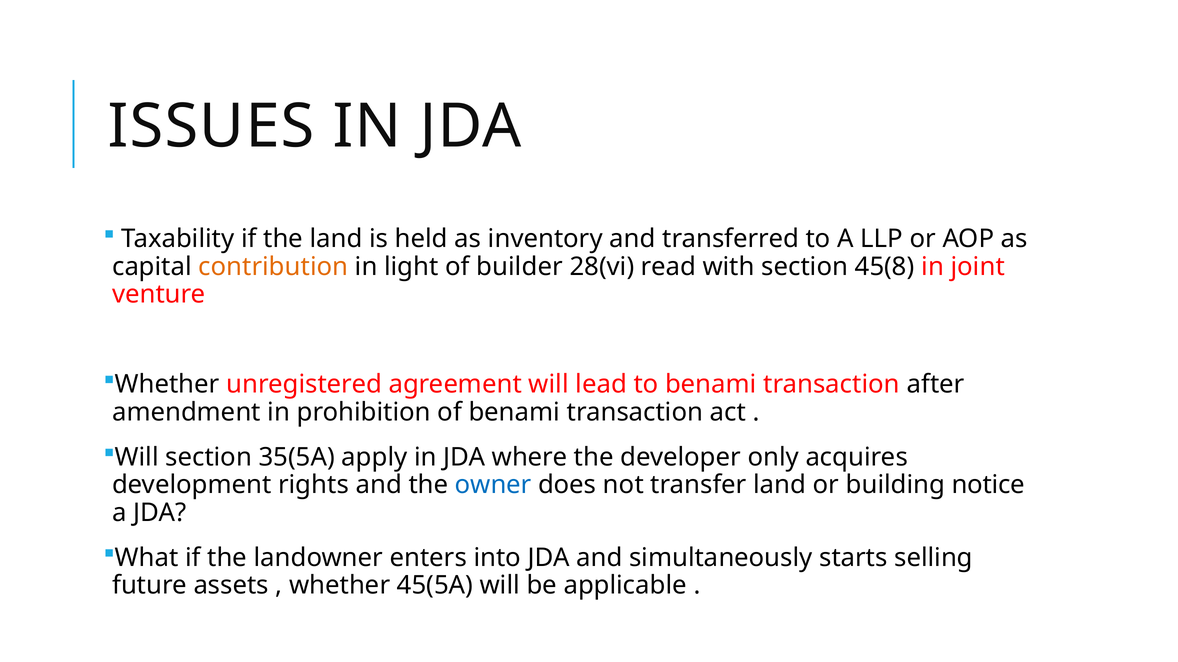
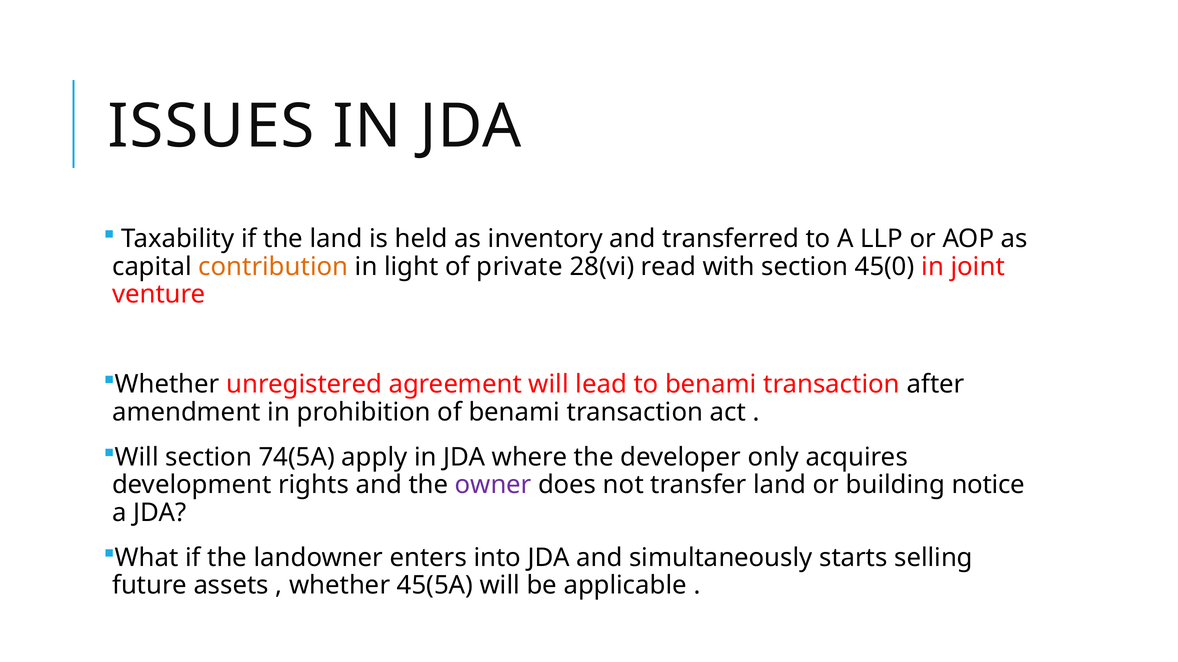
builder: builder -> private
45(8: 45(8 -> 45(0
35(5A: 35(5A -> 74(5A
owner colour: blue -> purple
